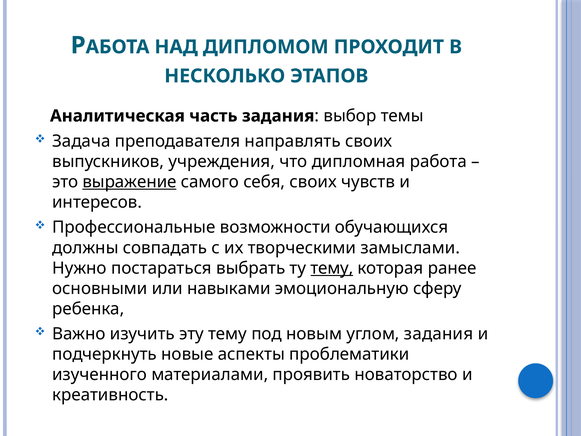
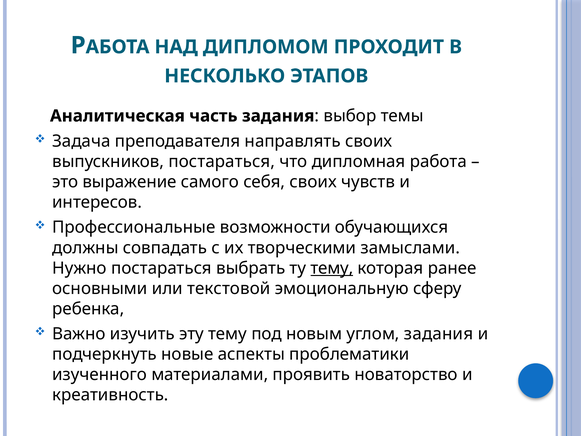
выпускников учреждения: учреждения -> постараться
выражение underline: present -> none
навыками: навыками -> текстовой
